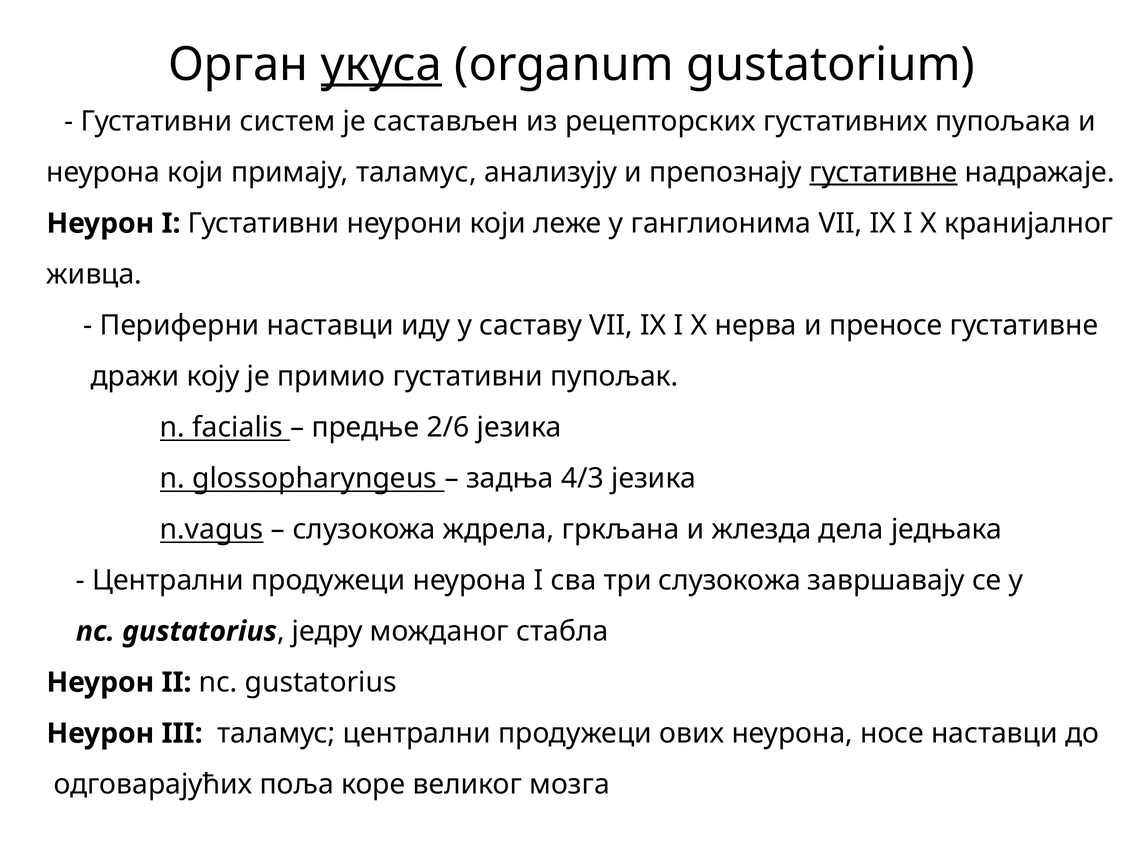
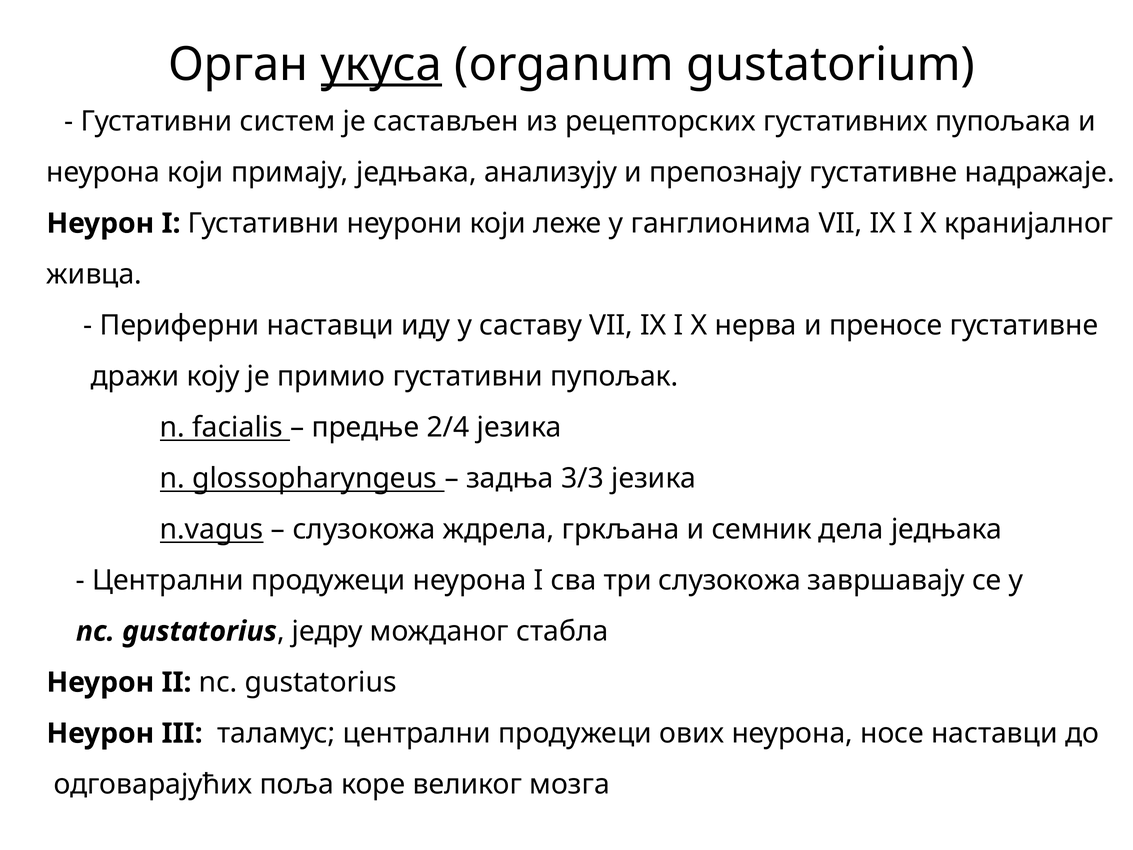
примају таламус: таламус -> једњака
густативне at (883, 172) underline: present -> none
2/6: 2/6 -> 2/4
4/3: 4/3 -> 3/3
жлезда: жлезда -> семник
